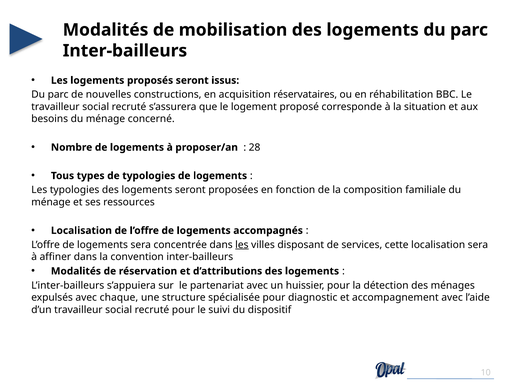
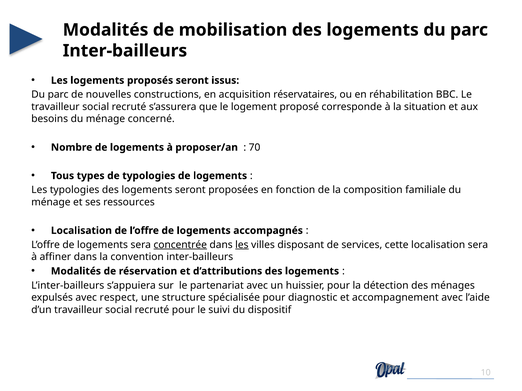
28: 28 -> 70
concentrée underline: none -> present
chaque: chaque -> respect
